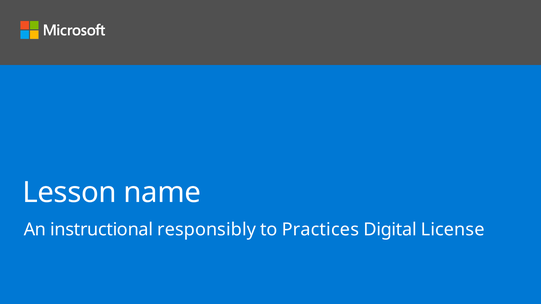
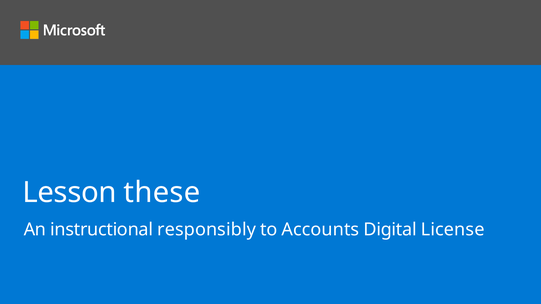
name: name -> these
Practices: Practices -> Accounts
